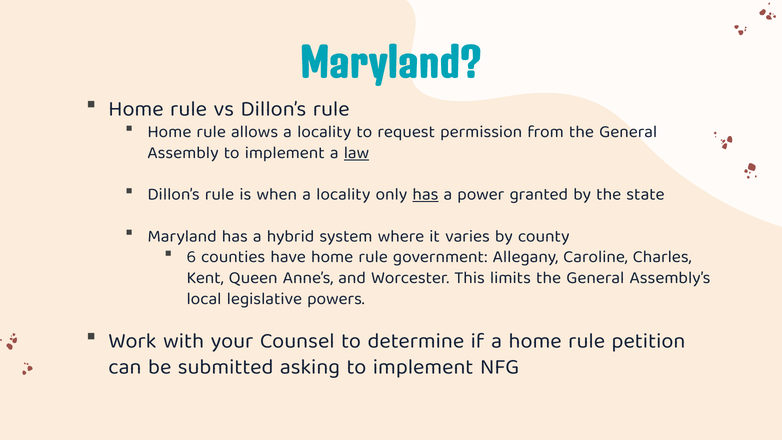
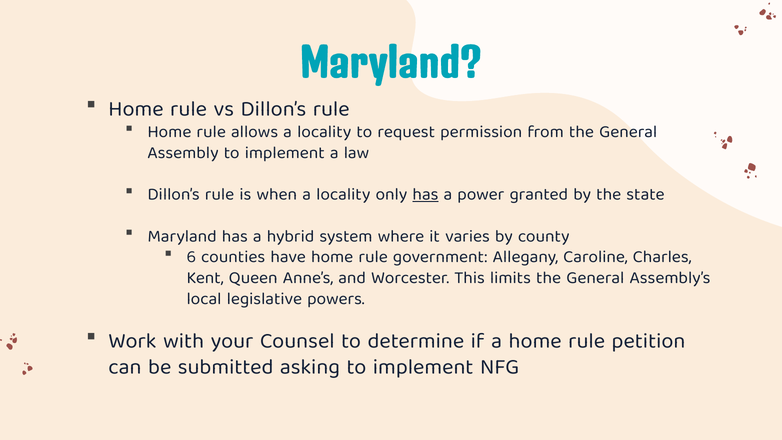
law underline: present -> none
